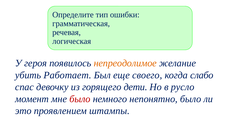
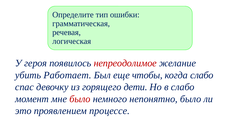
непреодолимое colour: orange -> red
своего: своего -> чтобы
в русло: русло -> слабо
штампы: штампы -> процессе
